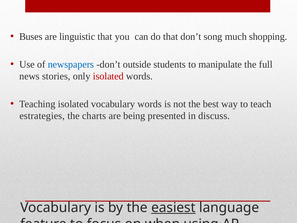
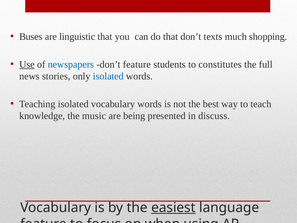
song: song -> texts
Use underline: none -> present
don’t outside: outside -> feature
manipulate: manipulate -> constitutes
isolated at (108, 76) colour: red -> blue
estrategies: estrategies -> knowledge
charts: charts -> music
